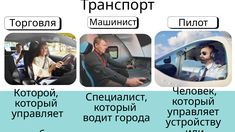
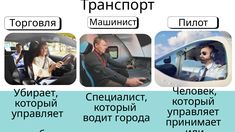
Которой: Которой -> Убирает
устройству: устройству -> принимает
